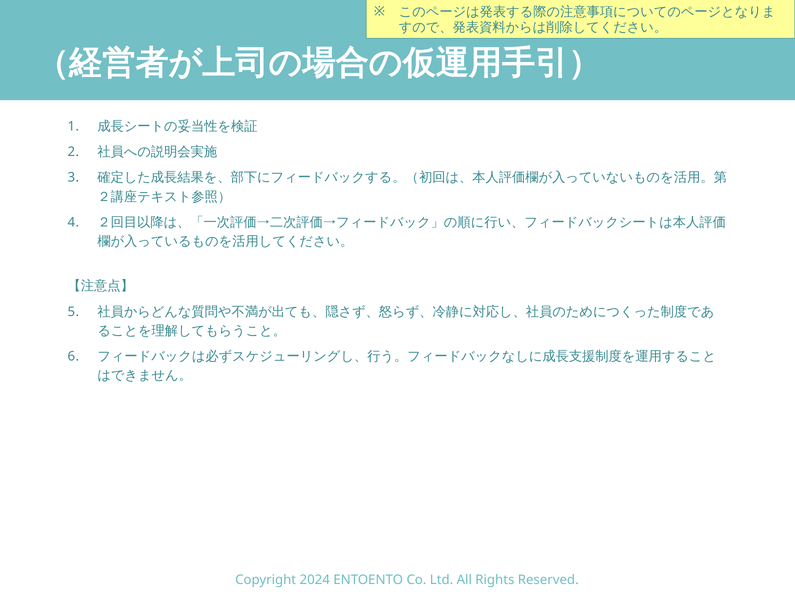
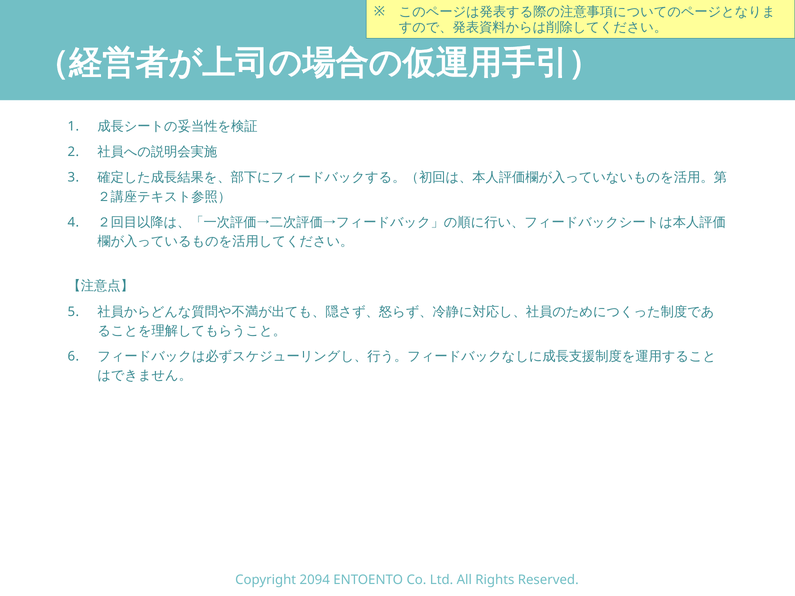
2024: 2024 -> 2094
